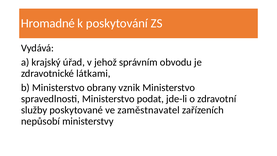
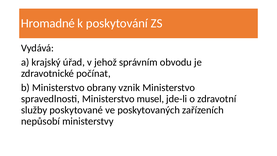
látkami: látkami -> počínat
podat: podat -> musel
zaměstnavatel: zaměstnavatel -> poskytovaných
